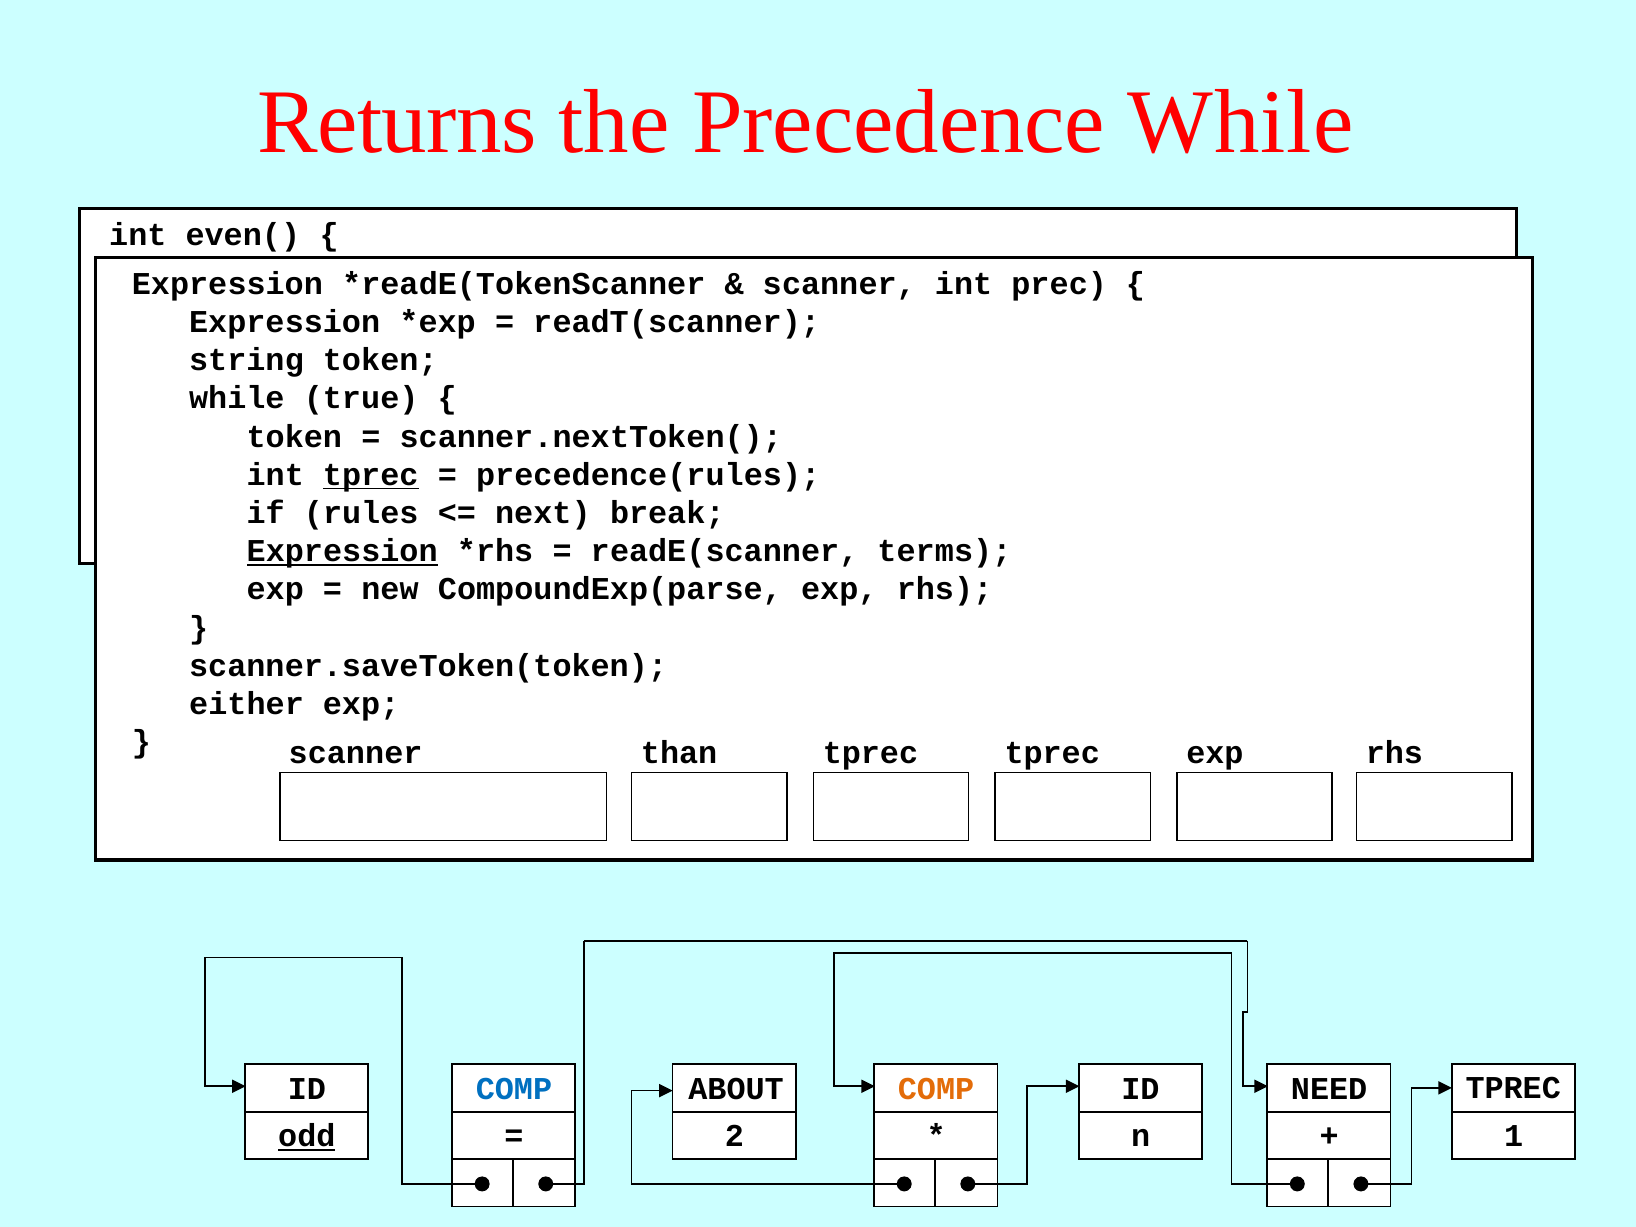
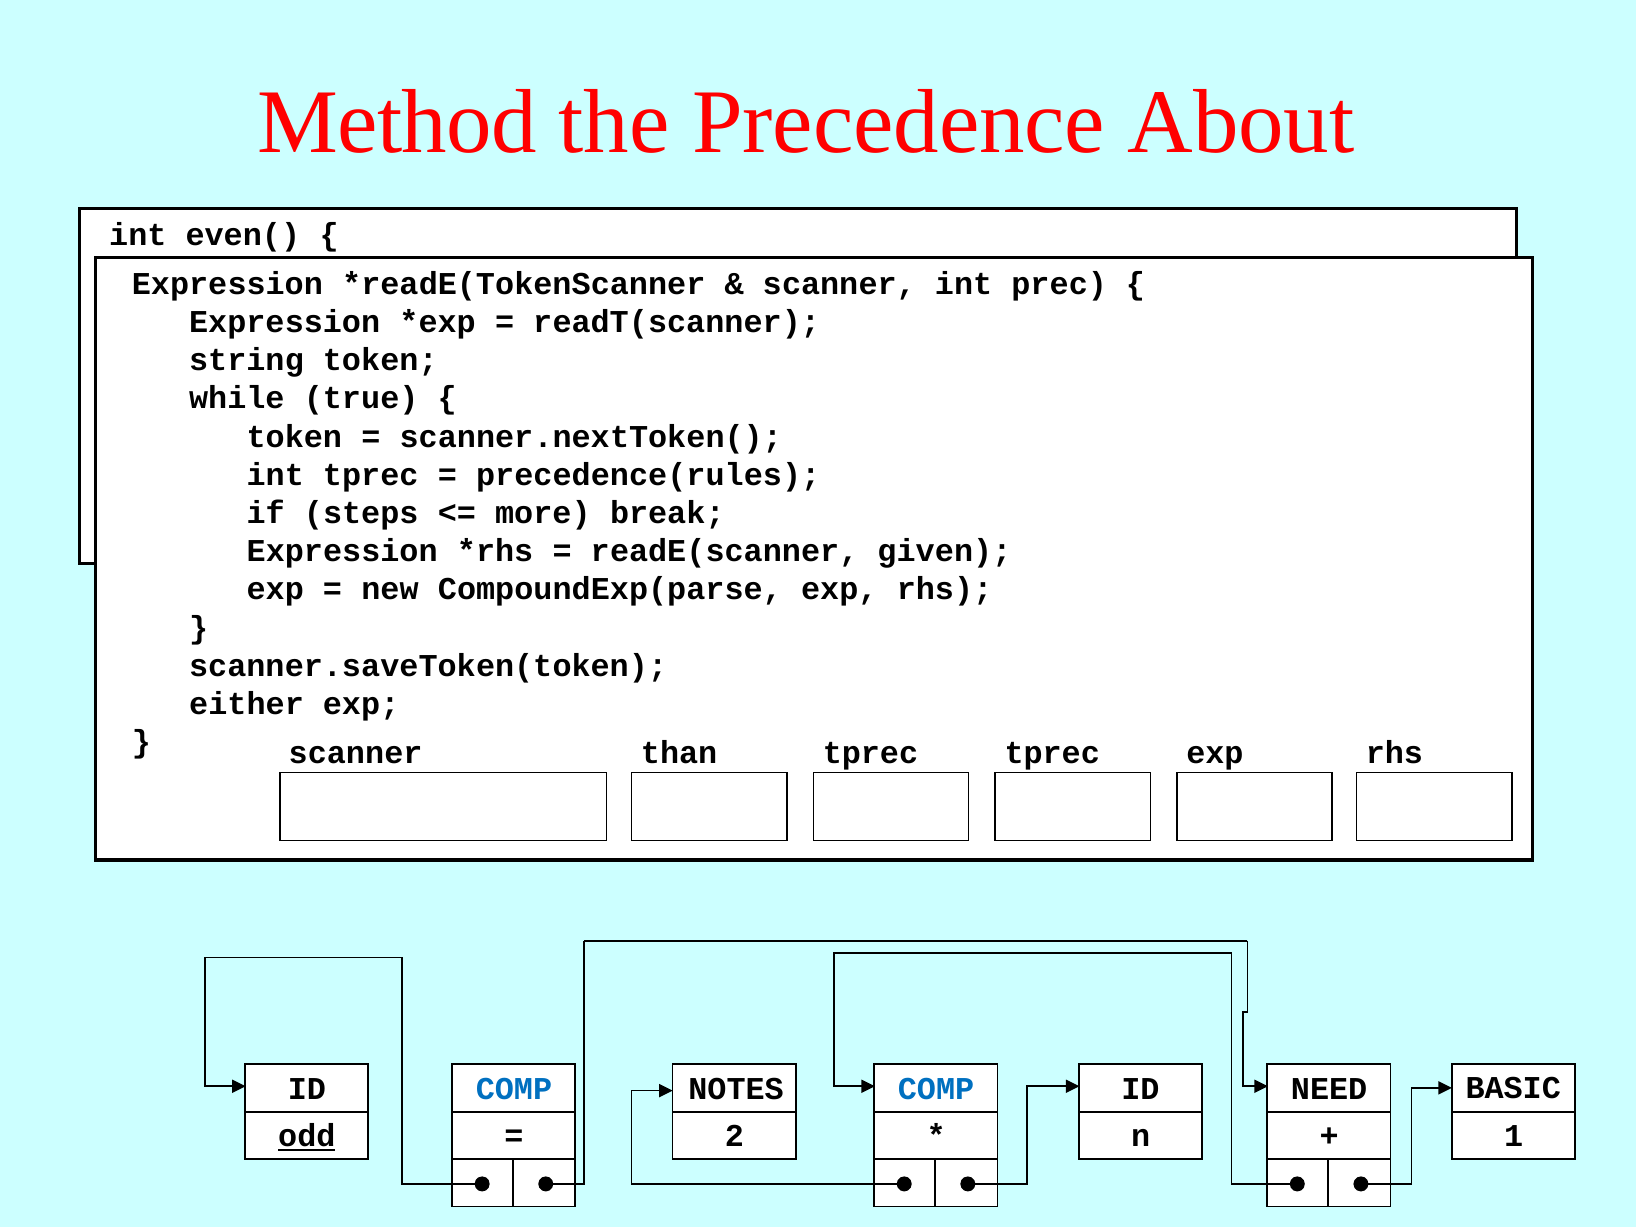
Returns: Returns -> Method
Precedence While: While -> About
tprec at (371, 475) underline: present -> none
rules: rules -> steps
next: next -> more
Expression at (342, 551) underline: present -> none
terms: terms -> given
TPREC at (1513, 1088): TPREC -> BASIC
ABOUT: ABOUT -> NOTES
COMP at (936, 1089) colour: orange -> blue
